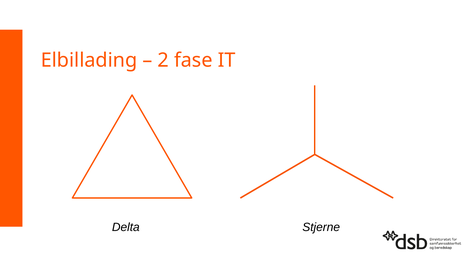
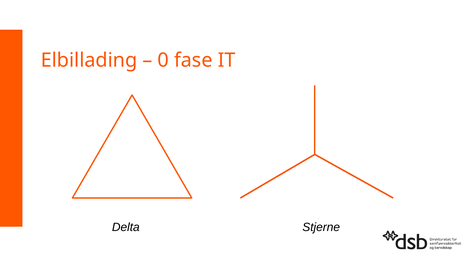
2: 2 -> 0
